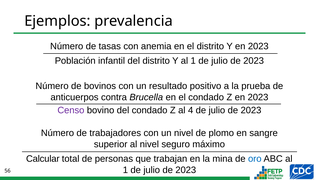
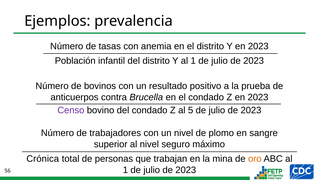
4: 4 -> 5
Calcular: Calcular -> Crónica
oro colour: blue -> orange
